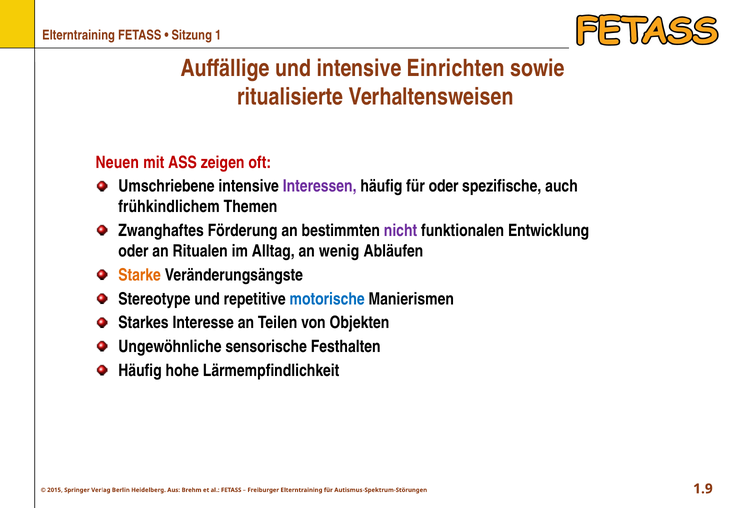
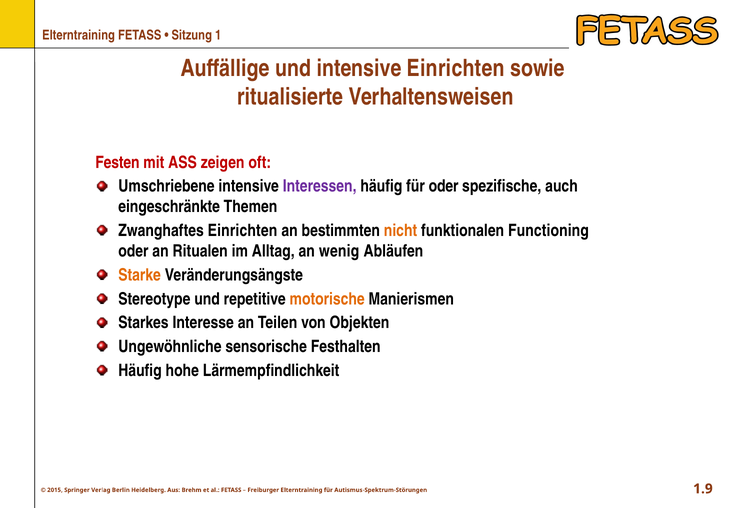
Neuen: Neuen -> Festen
frühkindlichem: frühkindlichem -> eingeschränkte
Zwanghaftes Förderung: Förderung -> Einrichten
nicht colour: purple -> orange
Entwicklung: Entwicklung -> Functioning
motorische colour: blue -> orange
